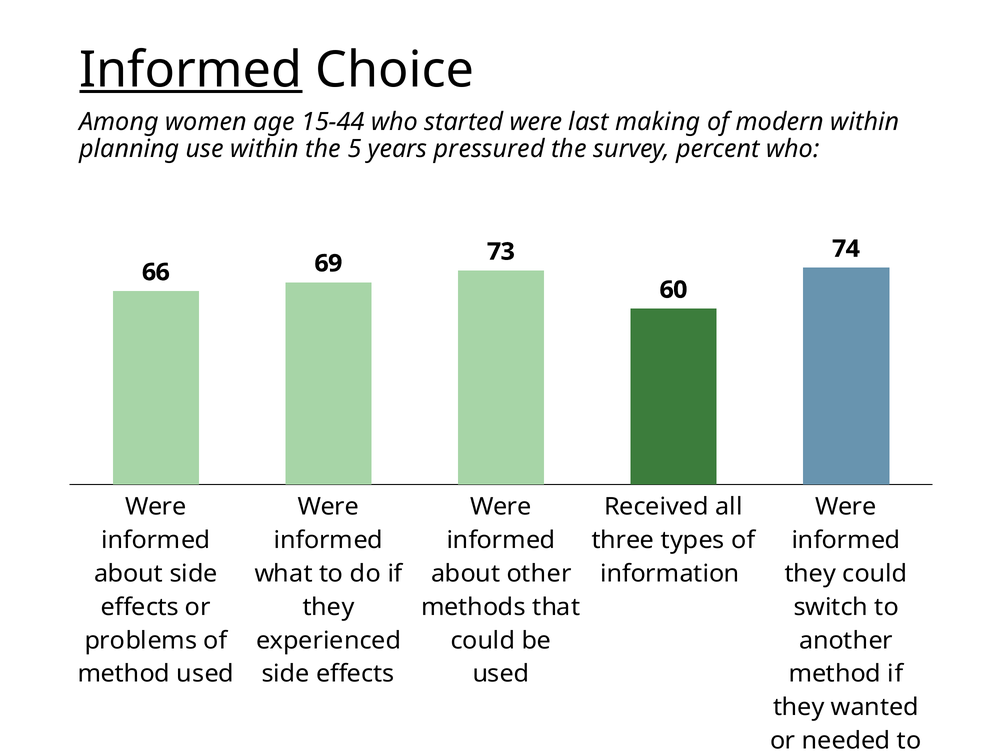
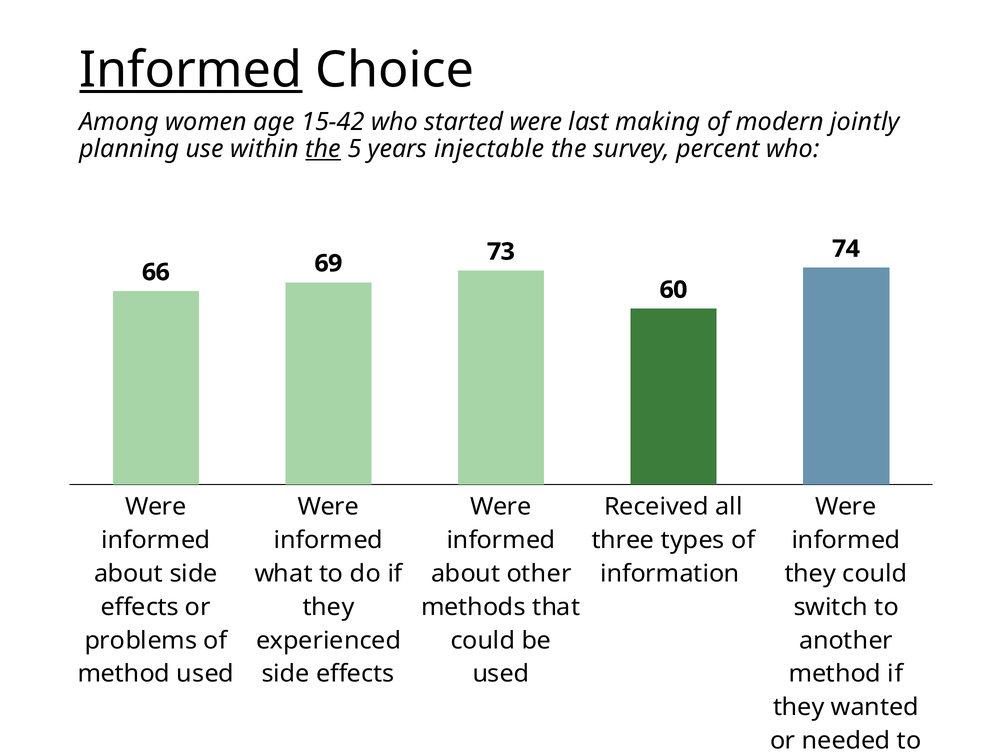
15-44: 15-44 -> 15-42
modern within: within -> jointly
the at (323, 149) underline: none -> present
pressured: pressured -> injectable
